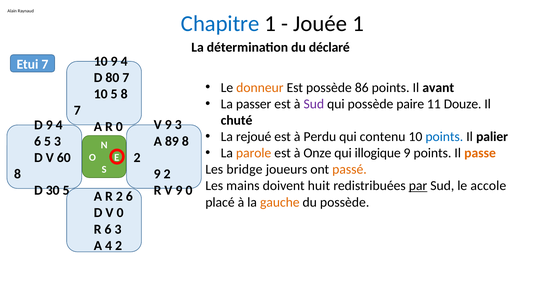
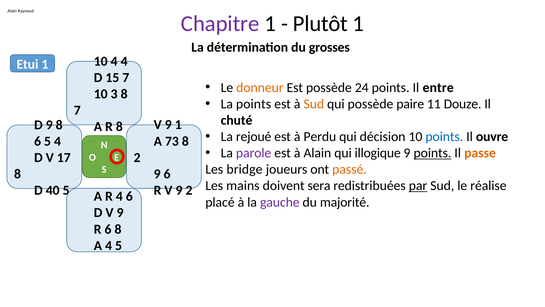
Chapitre colour: blue -> purple
Jouée: Jouée -> Plutôt
déclaré: déclaré -> grosses
9 at (114, 61): 9 -> 4
Etui 7: 7 -> 1
80: 80 -> 15
86: 86 -> 24
avant: avant -> entre
5 at (114, 94): 5 -> 3
La passer: passer -> points
Sud at (314, 104) colour: purple -> orange
9 3: 3 -> 1
4 at (59, 125): 4 -> 8
R 0: 0 -> 8
contenu: contenu -> décision
palier: palier -> ouvre
89: 89 -> 73
5 3: 3 -> 4
parole colour: orange -> purple
à Onze: Onze -> Alain
points at (432, 153) underline: none -> present
60: 60 -> 17
2 at (167, 174): 2 -> 6
huit: huit -> sera
accole: accole -> réalise
9 0: 0 -> 2
30: 30 -> 40
R 2: 2 -> 4
gauche colour: orange -> purple
du possède: possède -> majorité
0 at (120, 213): 0 -> 9
6 3: 3 -> 8
4 2: 2 -> 5
